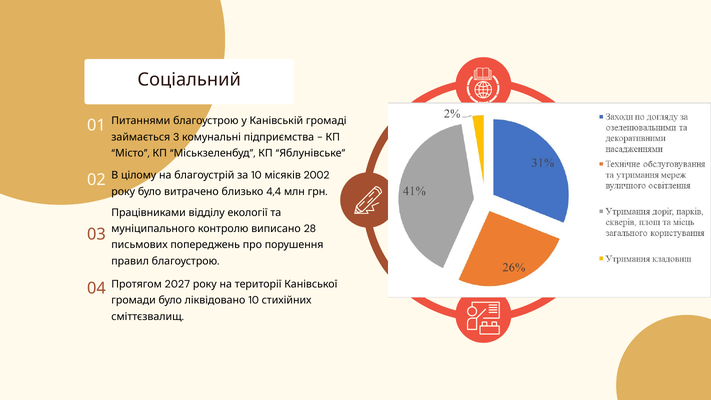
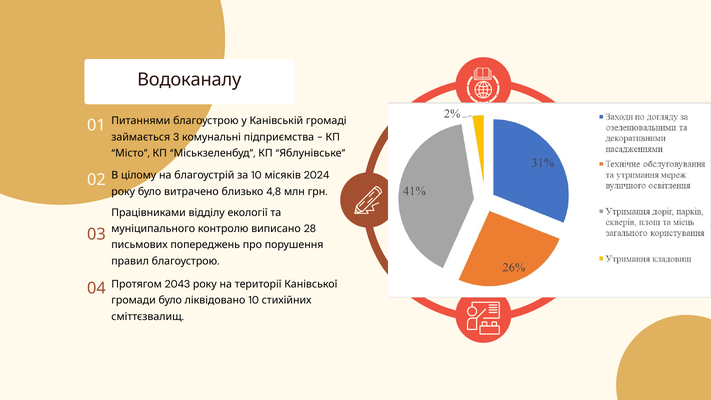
Соціальний: Соціальний -> Водоканалу
2002: 2002 -> 2024
4,4: 4,4 -> 4,8
2027: 2027 -> 2043
